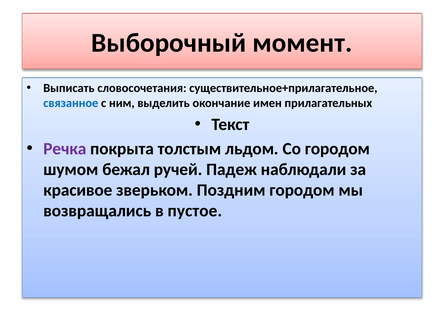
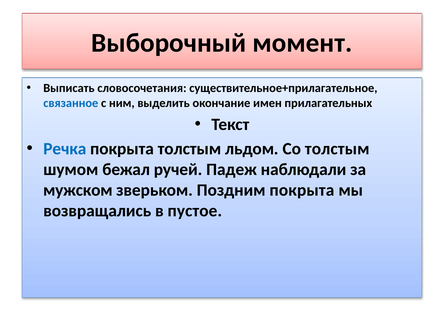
Речка colour: purple -> blue
Со городом: городом -> толстым
красивое: красивое -> мужском
Поздним городом: городом -> покрыта
